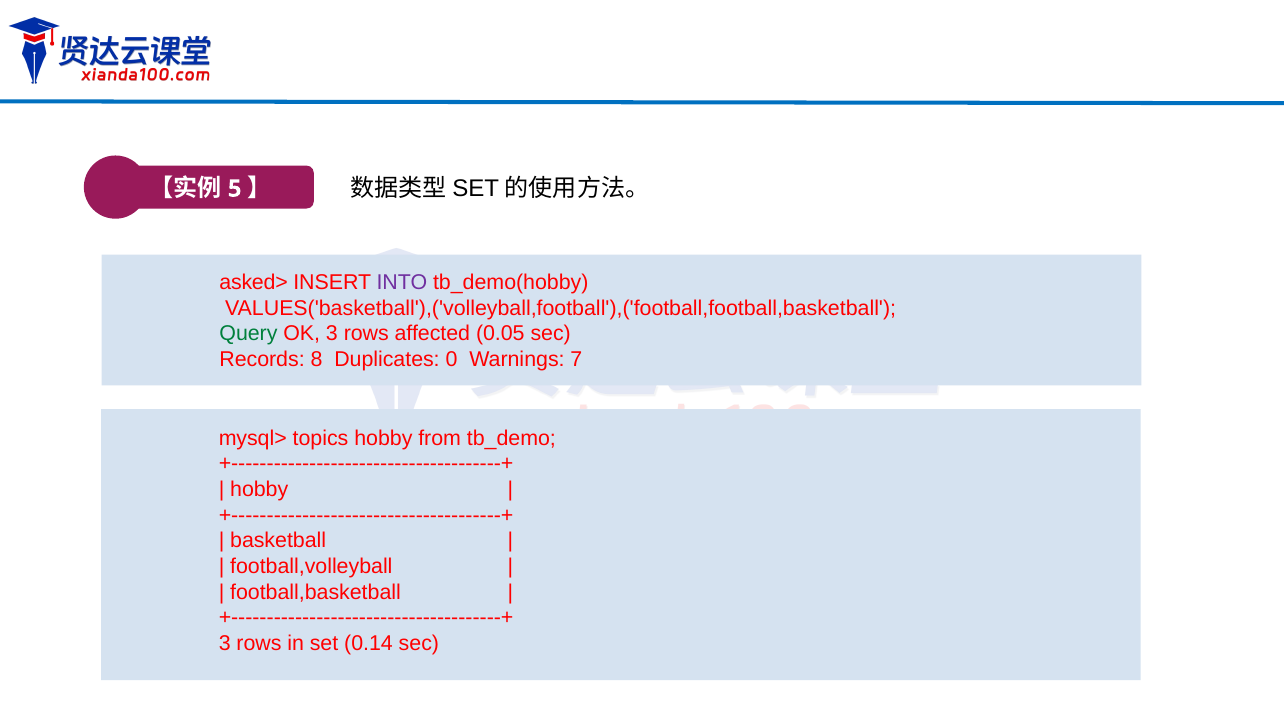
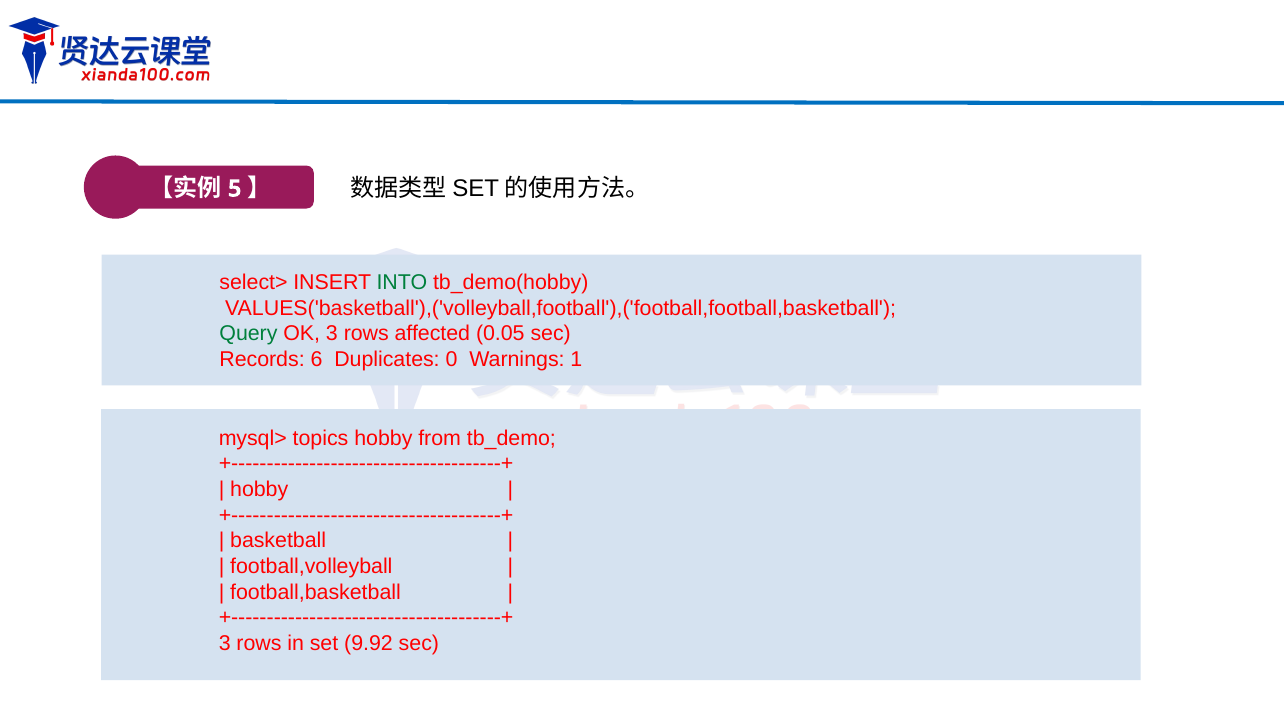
asked>: asked> -> select>
INTO colour: purple -> green
8: 8 -> 6
7: 7 -> 1
0.14: 0.14 -> 9.92
